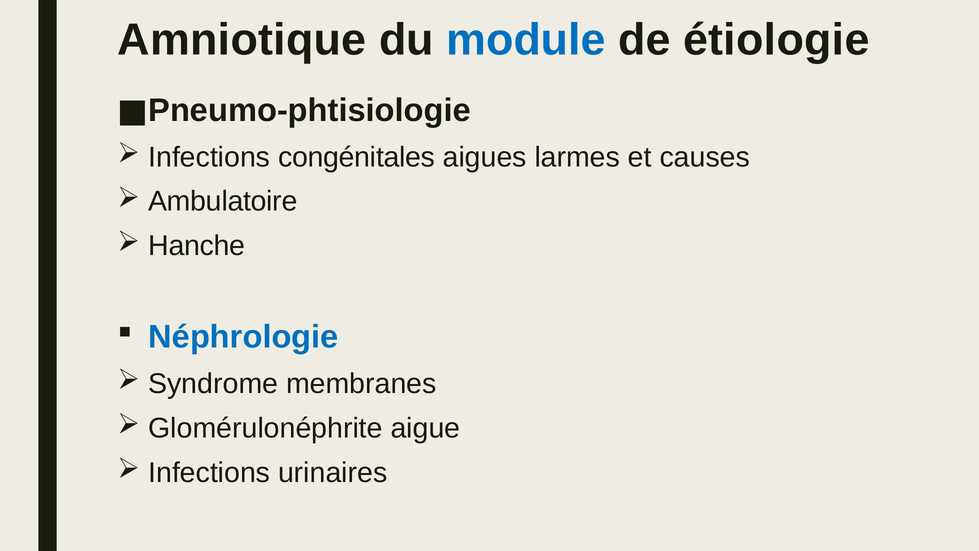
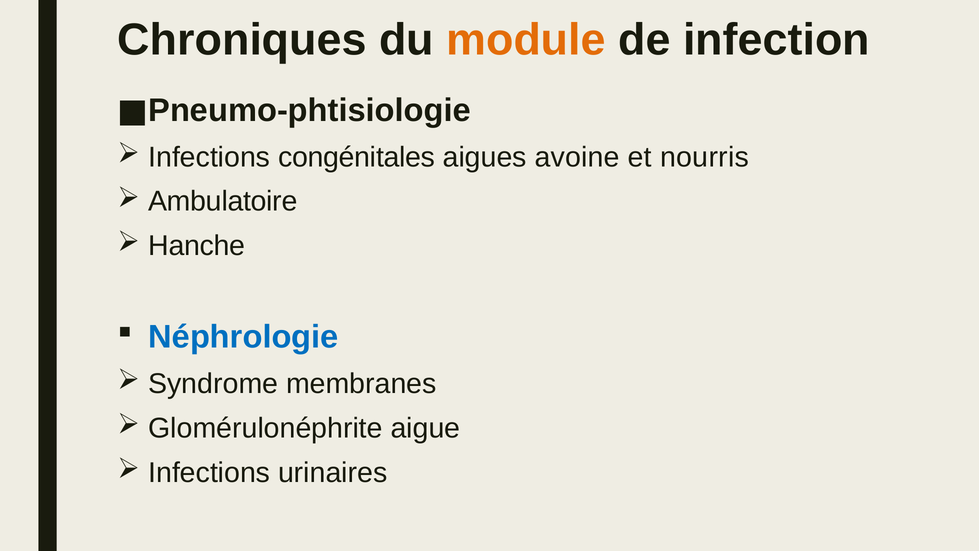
Amniotique: Amniotique -> Chroniques
module colour: blue -> orange
étiologie: étiologie -> infection
larmes: larmes -> avoine
causes: causes -> nourris
